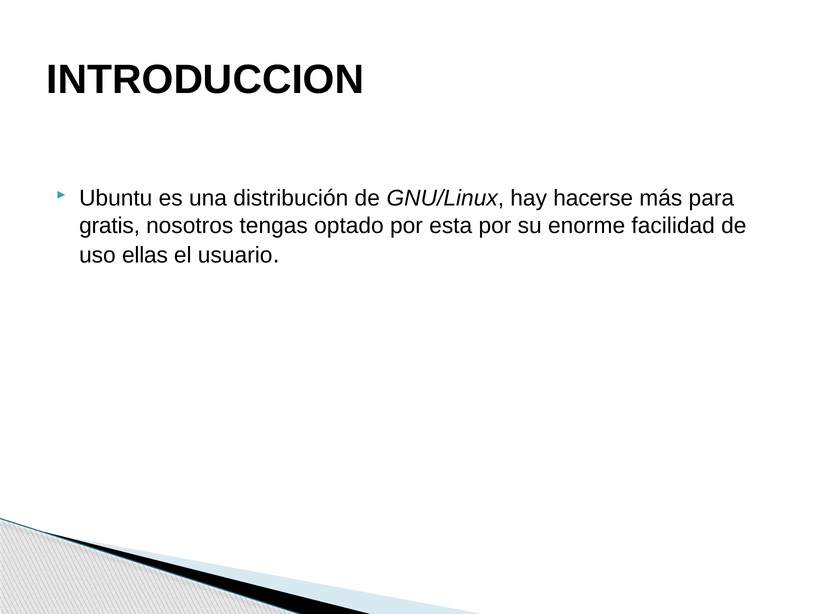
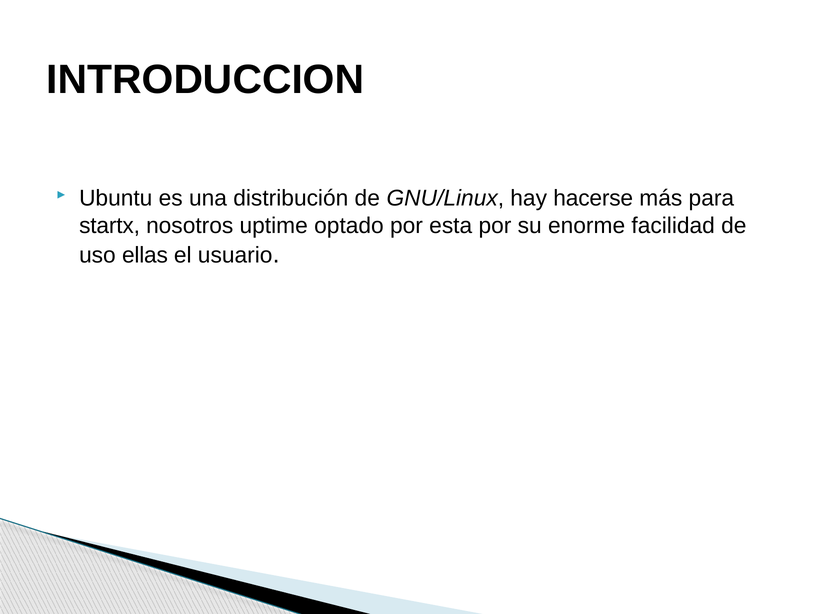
gratis: gratis -> startx
tengas: tengas -> uptime
